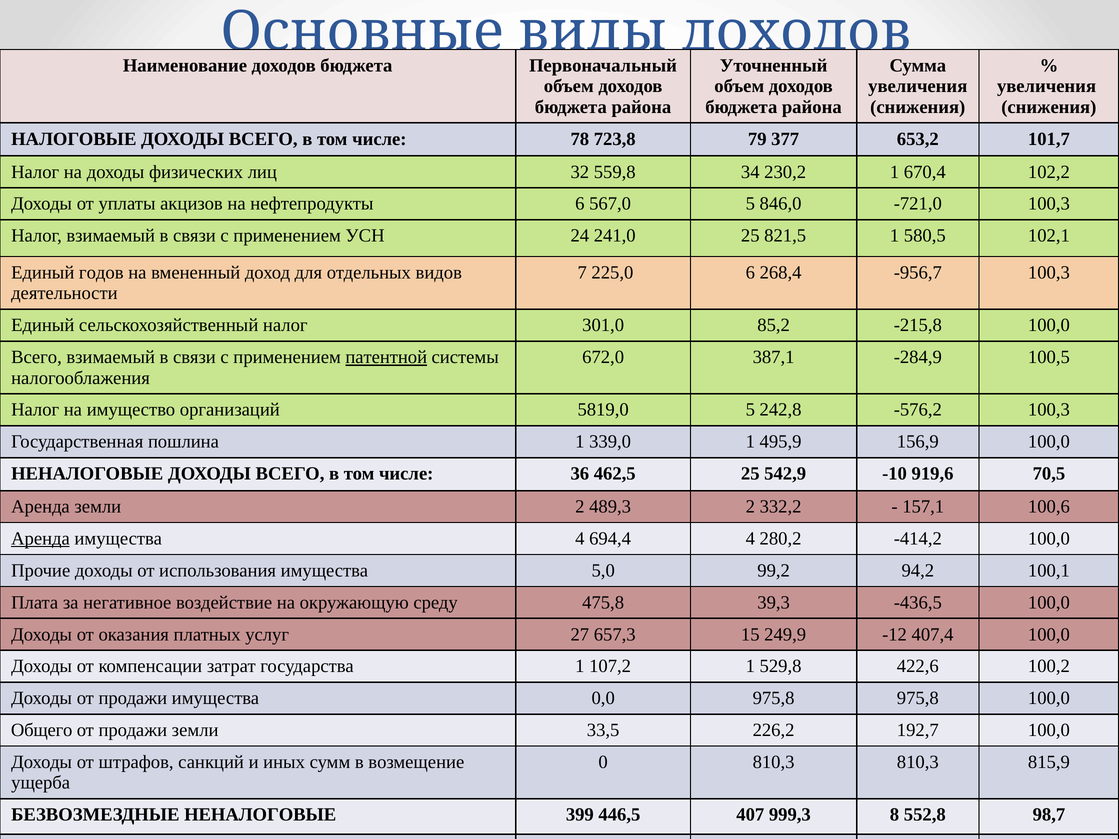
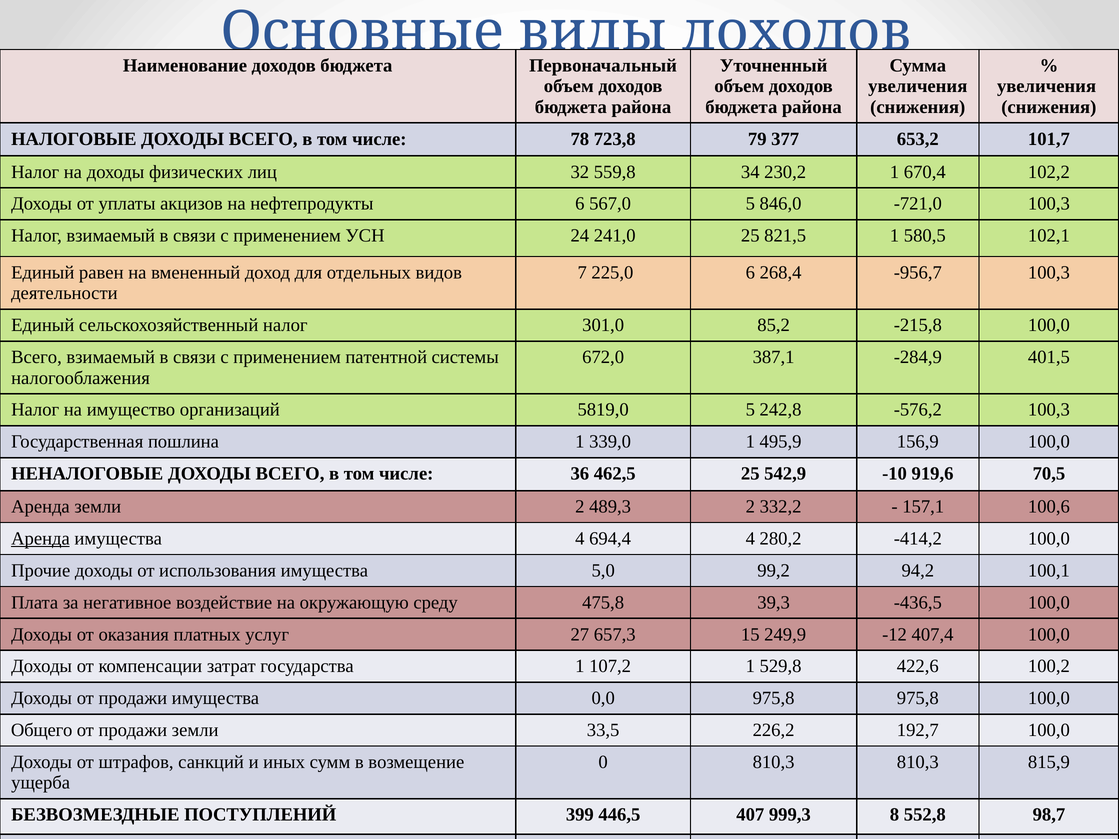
годов: годов -> равен
патентной underline: present -> none
100,5: 100,5 -> 401,5
БЕЗВОЗМЕЗДНЫЕ НЕНАЛОГОВЫЕ: НЕНАЛОГОВЫЕ -> ПОСТУПЛЕНИЙ
